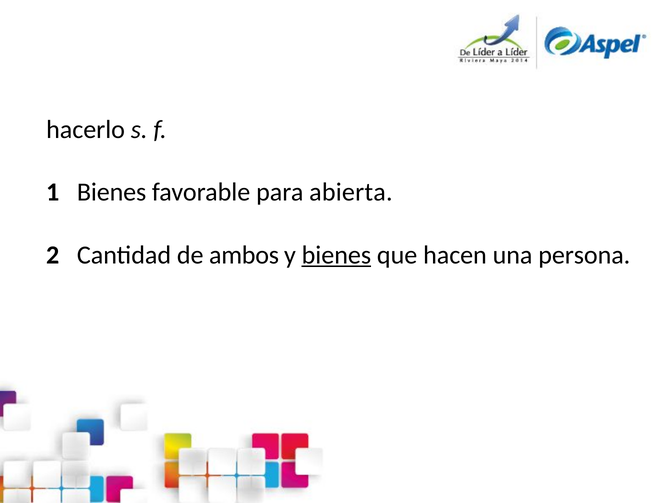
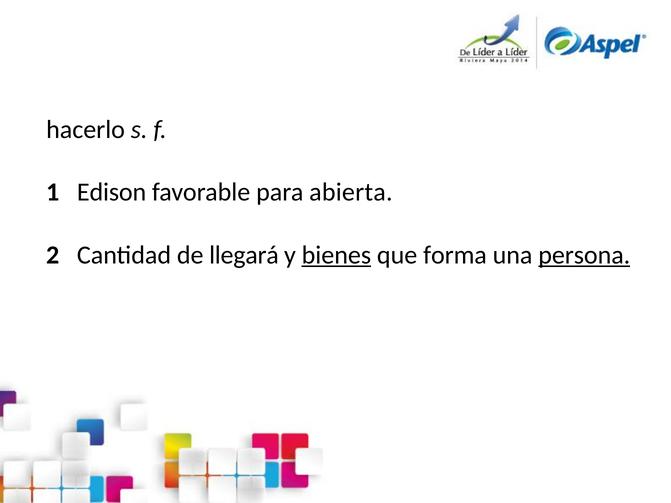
1 Bienes: Bienes -> Edison
ambos: ambos -> llegará
hacen: hacen -> forma
persona underline: none -> present
